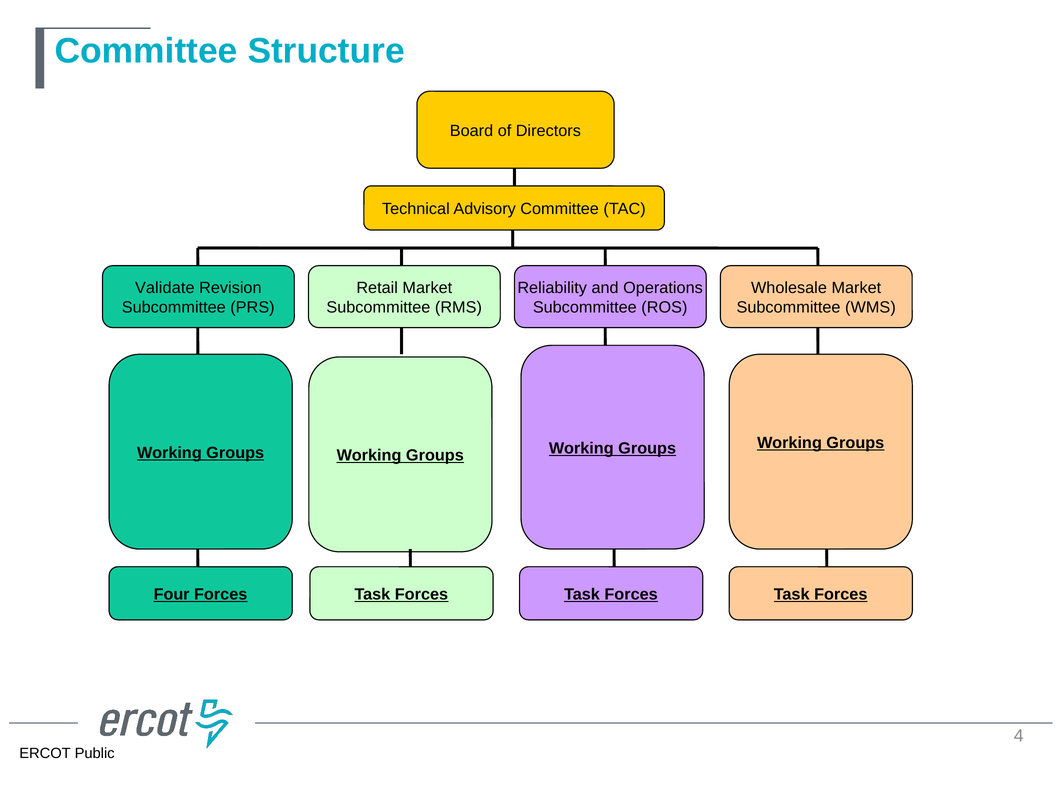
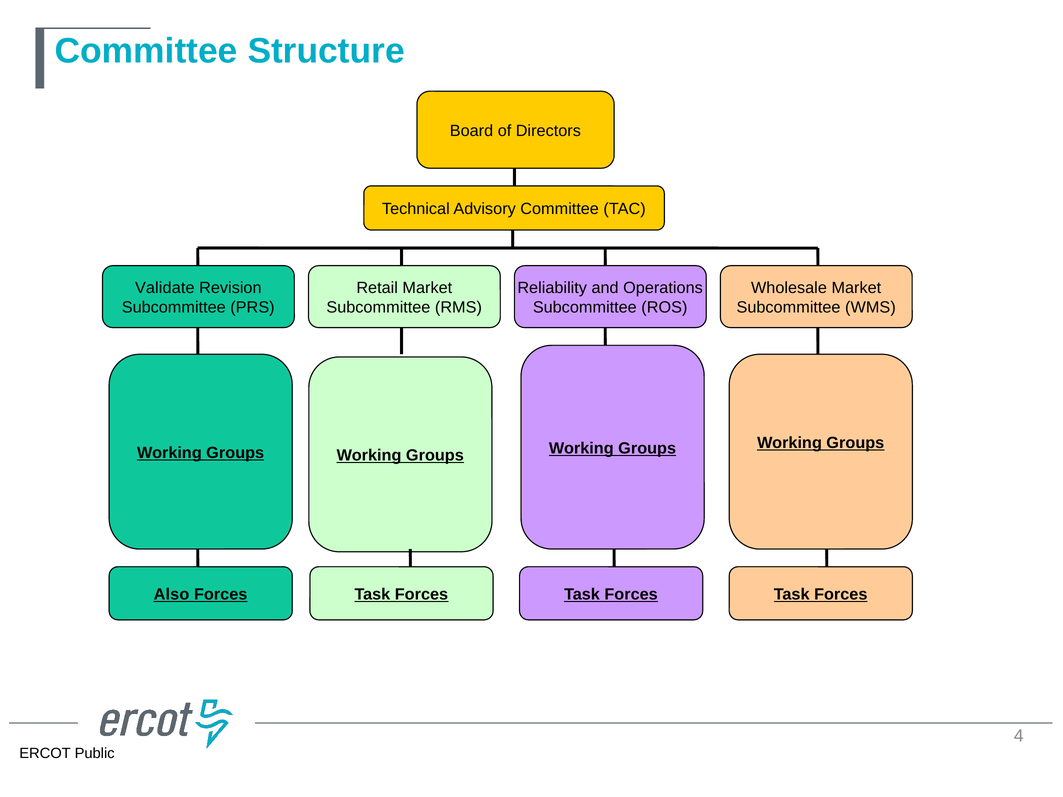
Four: Four -> Also
